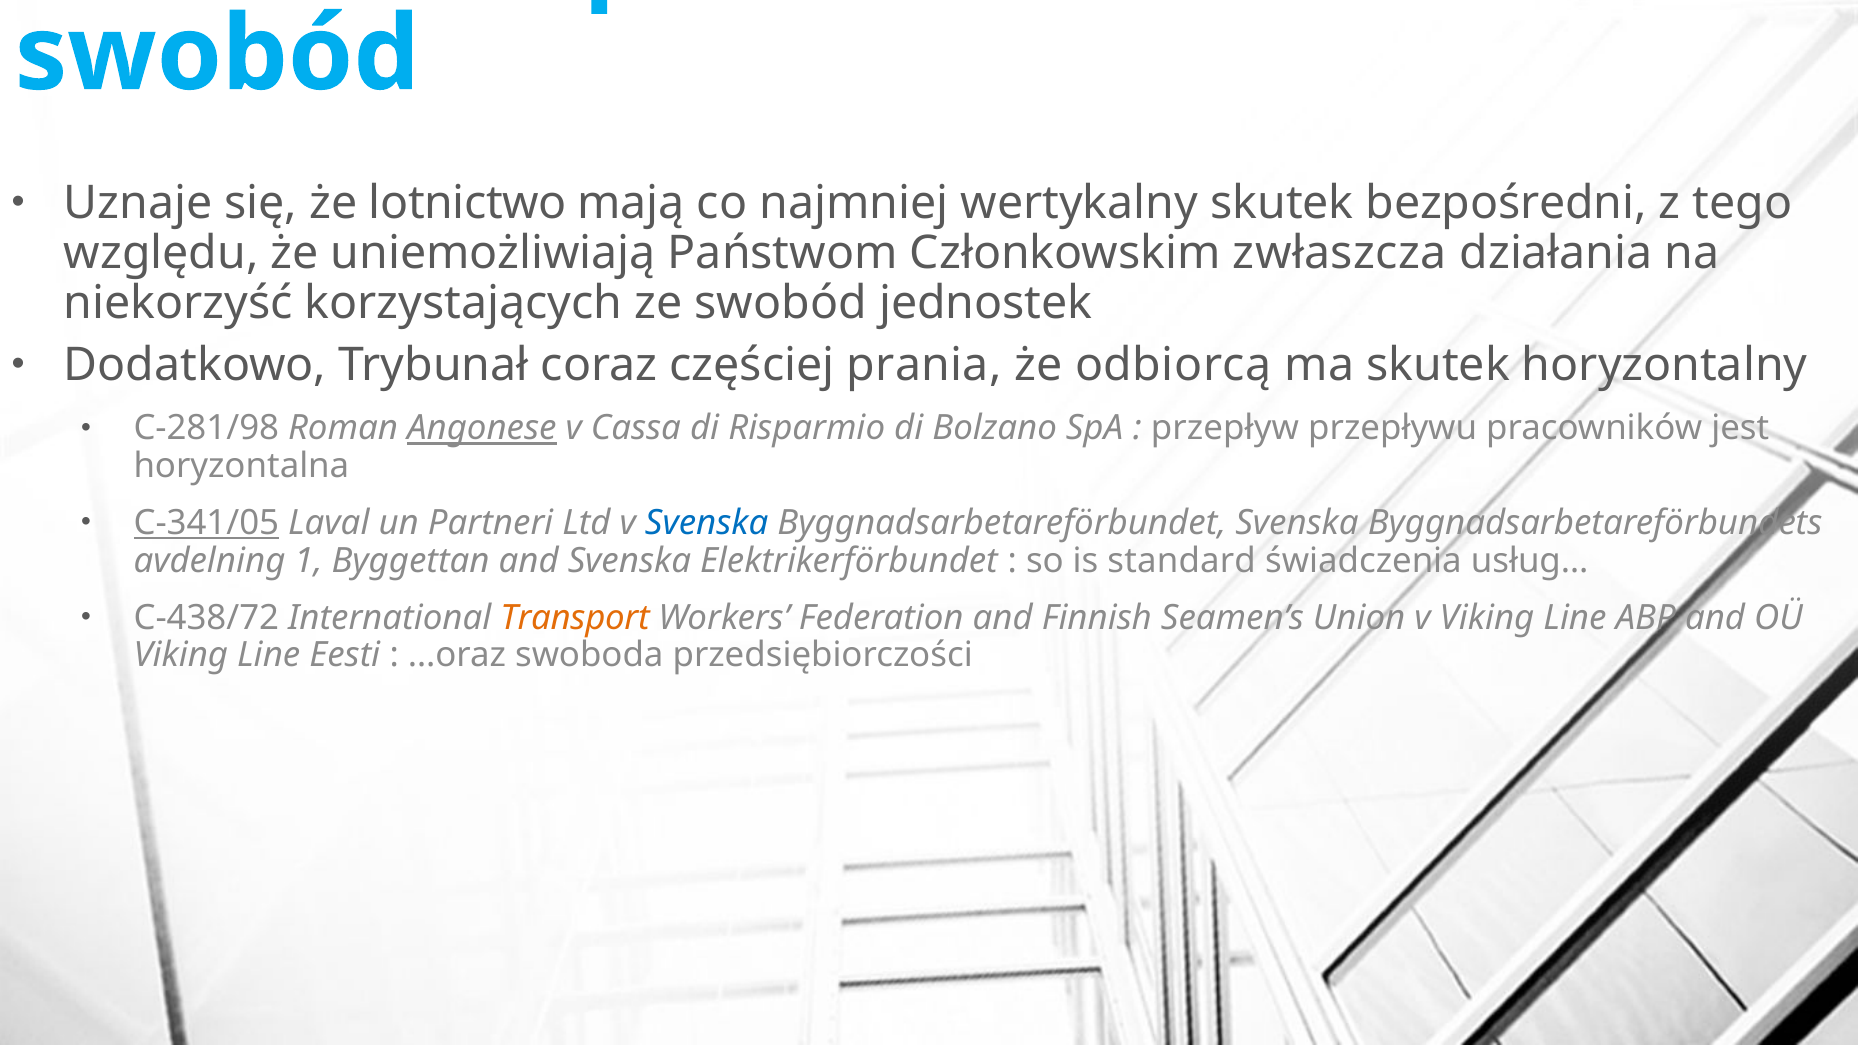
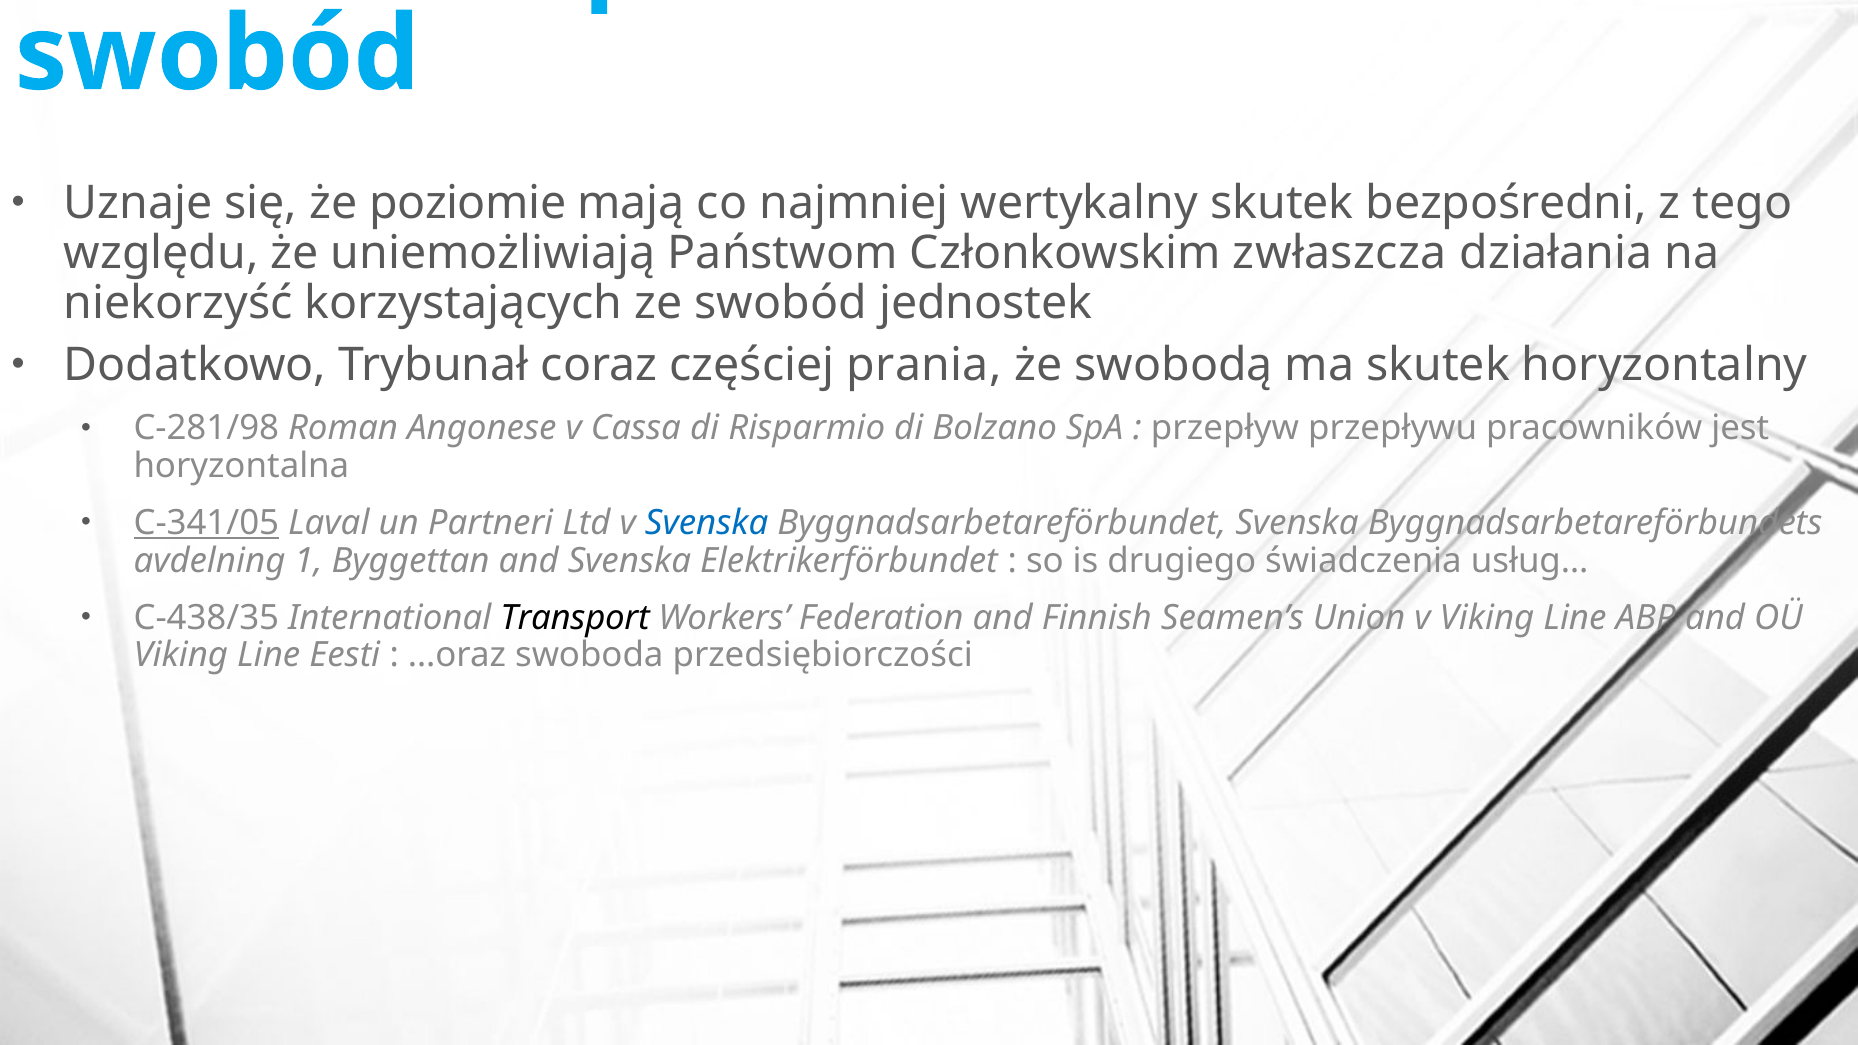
lotnictwo: lotnictwo -> poziomie
odbiorcą: odbiorcą -> swobodą
Angonese underline: present -> none
standard: standard -> drugiego
C-438/72: C-438/72 -> C-438/35
Transport colour: orange -> black
